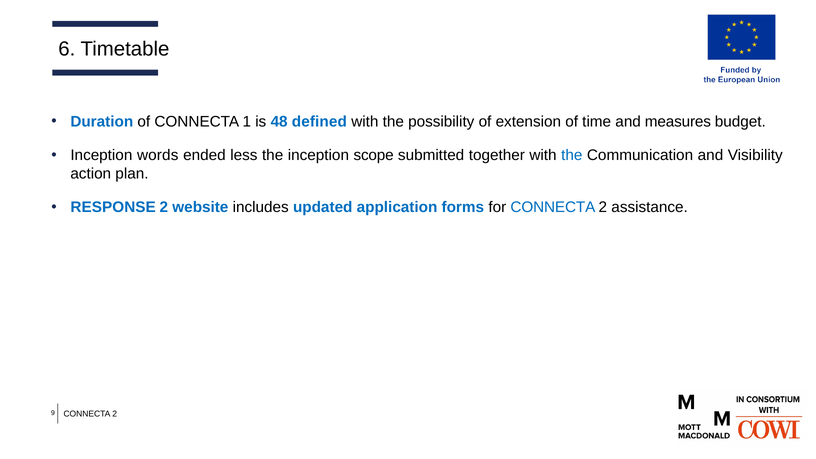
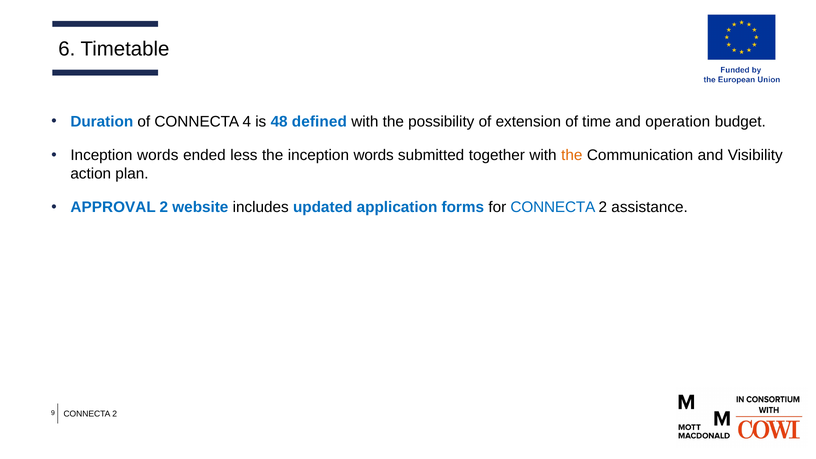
1: 1 -> 4
measures: measures -> operation
the inception scope: scope -> words
the at (572, 155) colour: blue -> orange
RESPONSE: RESPONSE -> APPROVAL
